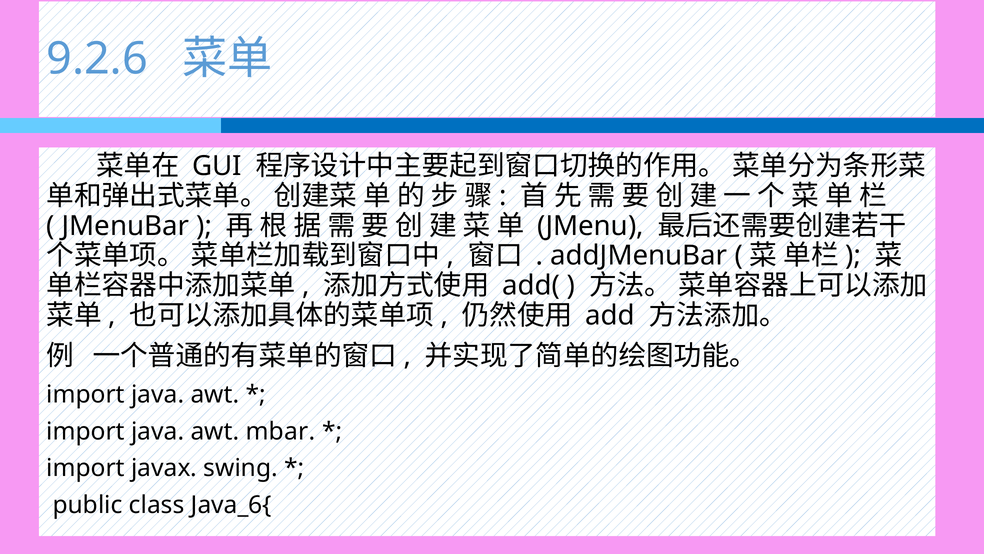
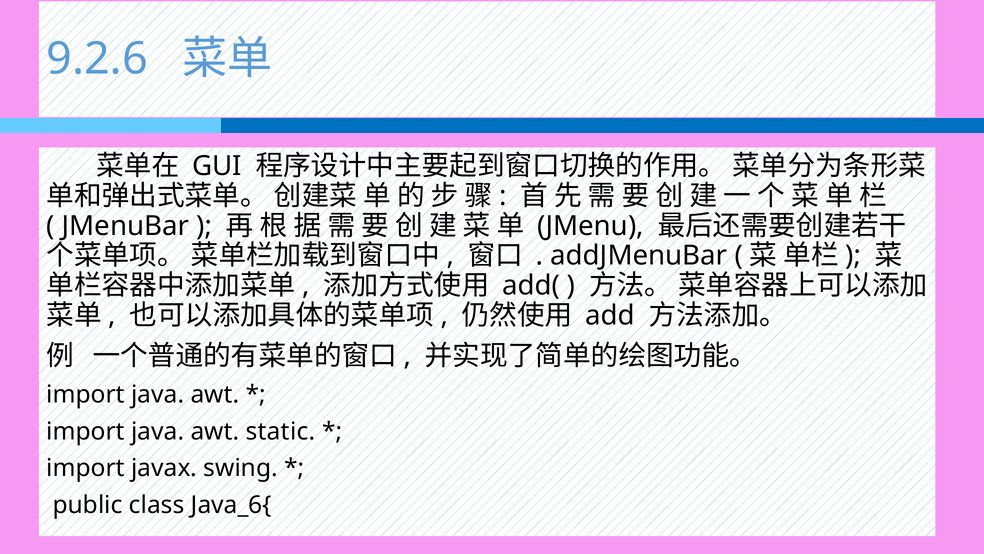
mbar: mbar -> static
